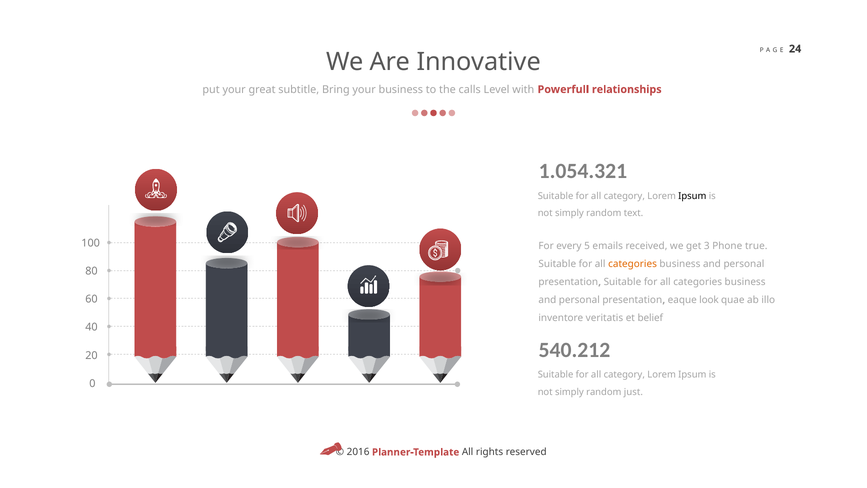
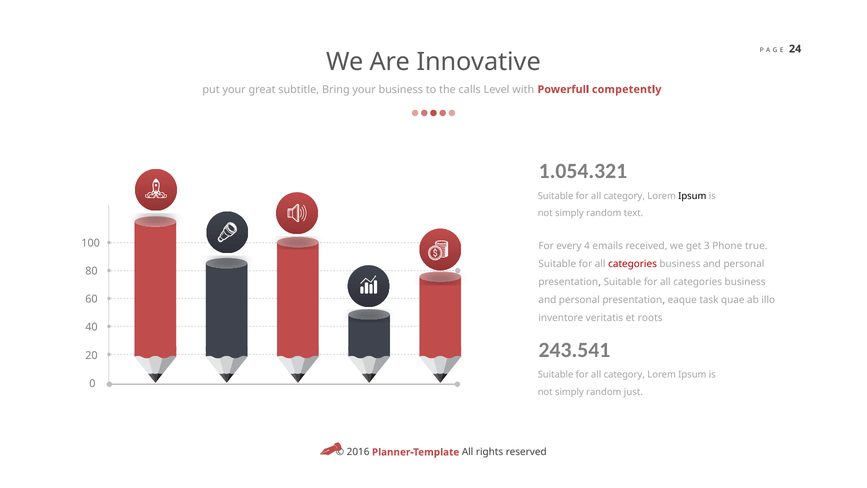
relationships: relationships -> competently
5: 5 -> 4
categories at (633, 264) colour: orange -> red
look: look -> task
belief: belief -> roots
540.212: 540.212 -> 243.541
